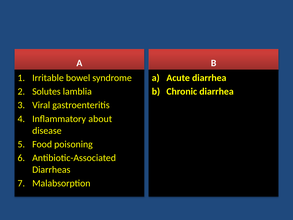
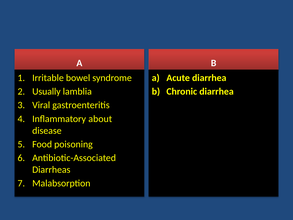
Solutes: Solutes -> Usually
